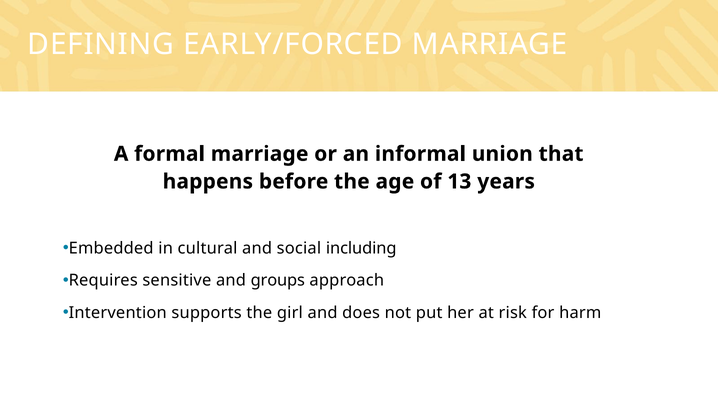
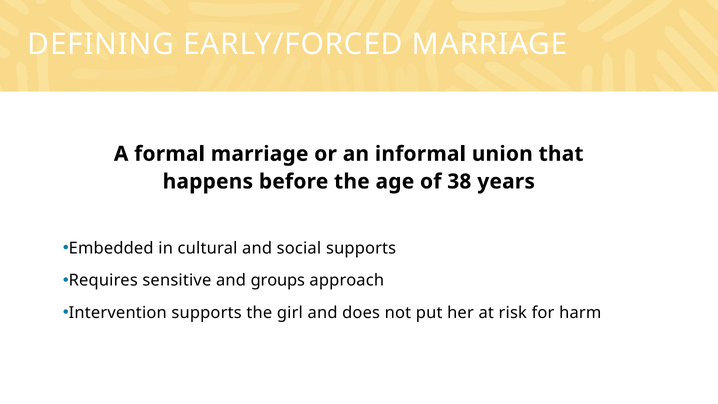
13: 13 -> 38
social including: including -> supports
